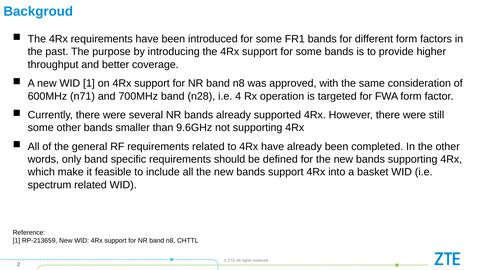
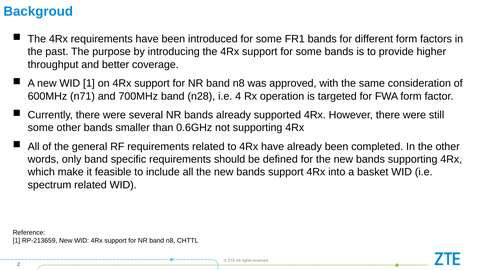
9.6GHz: 9.6GHz -> 0.6GHz
